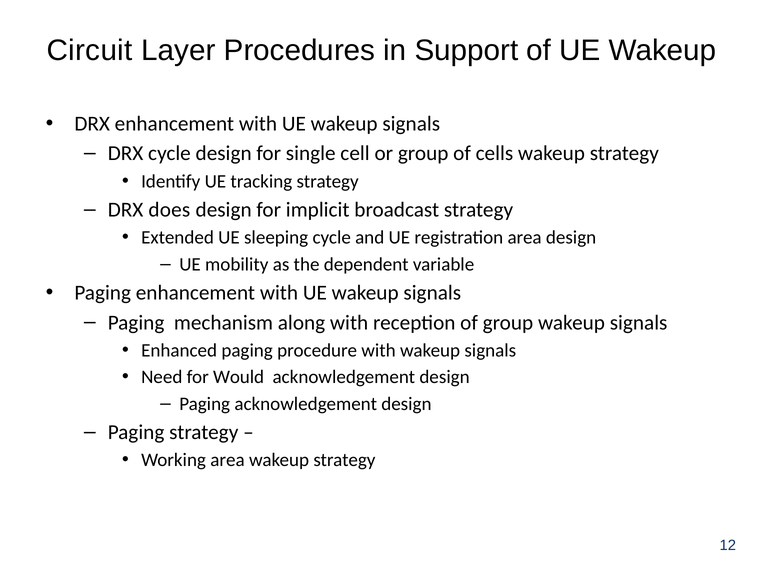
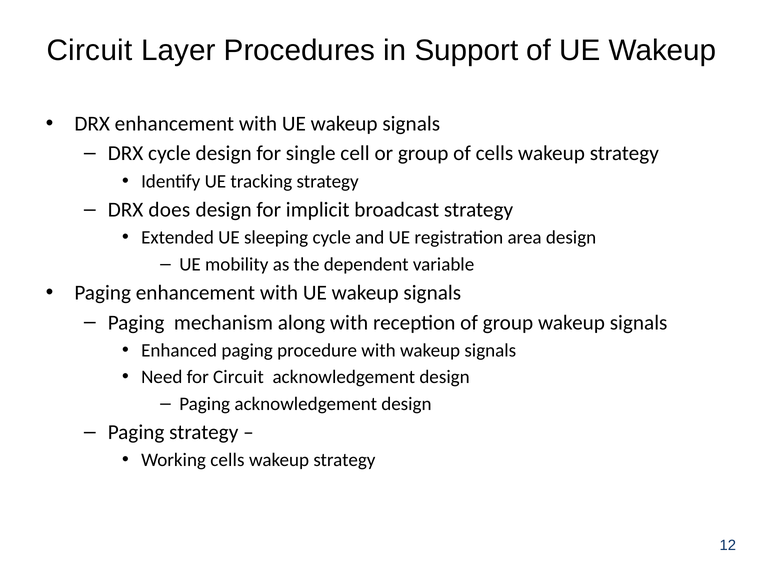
for Would: Would -> Circuit
Working area: area -> cells
